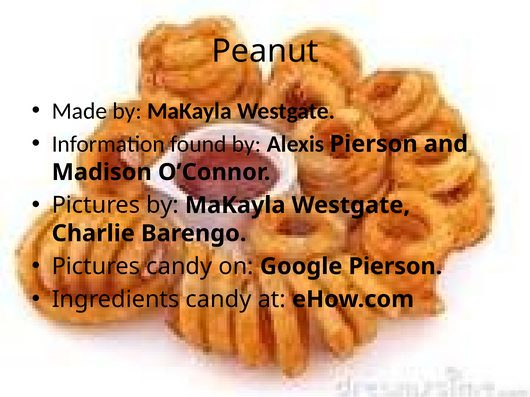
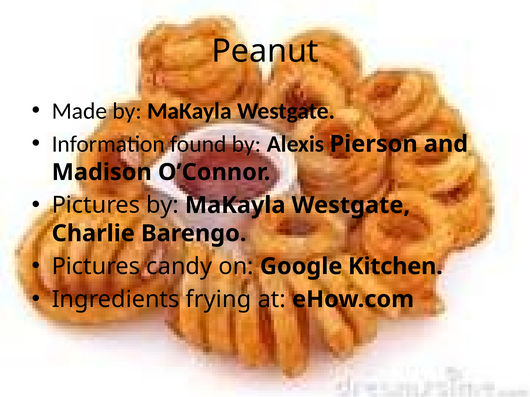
Google Pierson: Pierson -> Kitchen
Ingredients candy: candy -> frying
